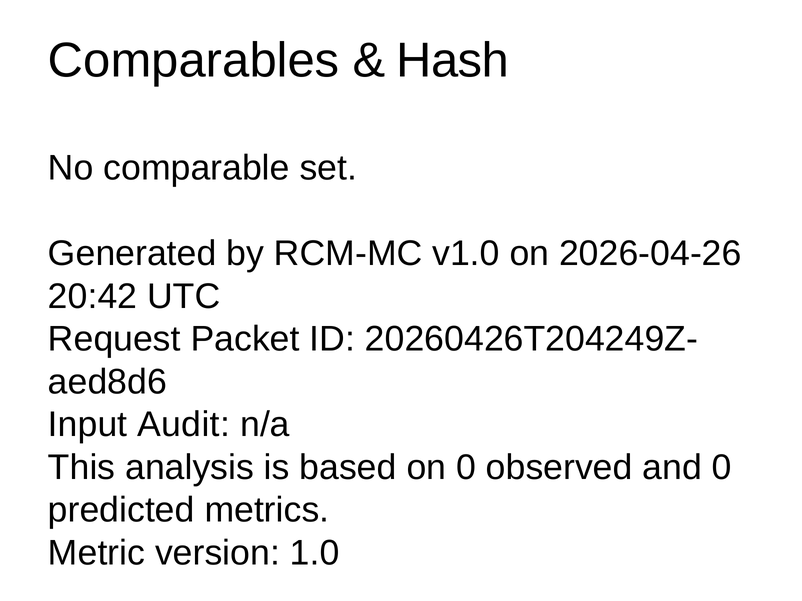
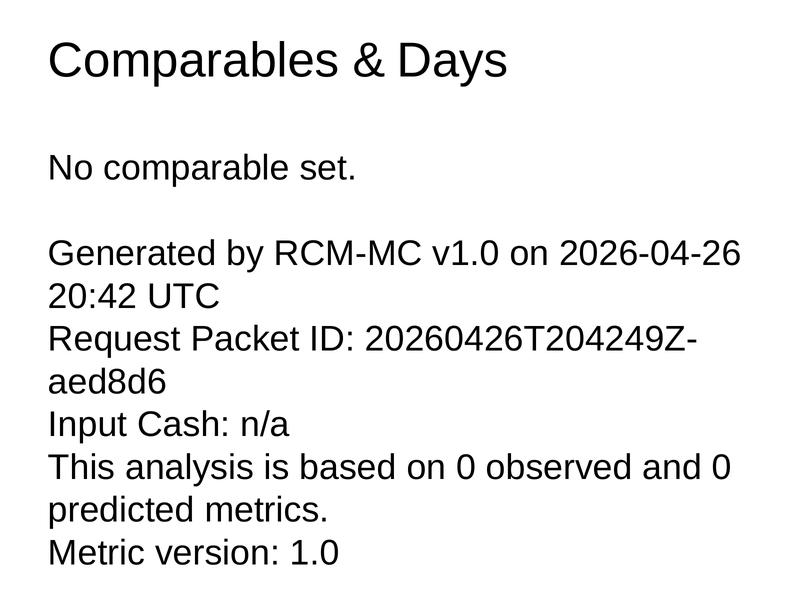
Hash: Hash -> Days
Audit: Audit -> Cash
